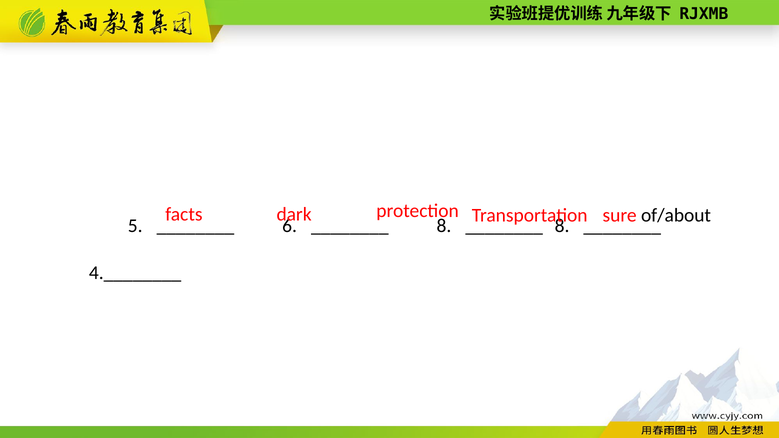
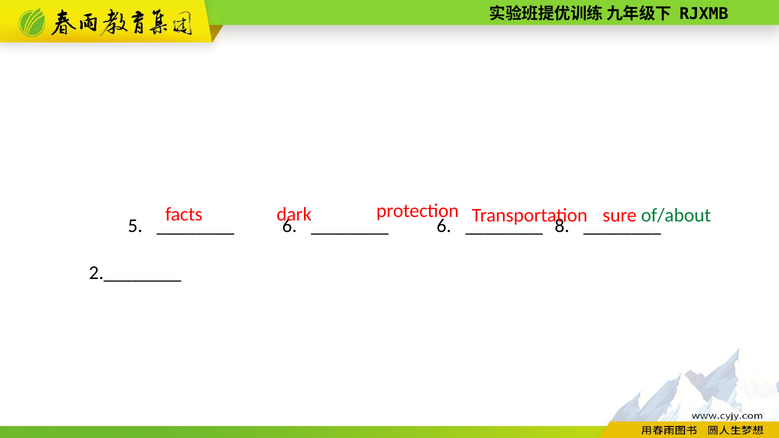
of/about colour: black -> green
8 at (444, 226): 8 -> 6
4.________: 4.________ -> 2.________
